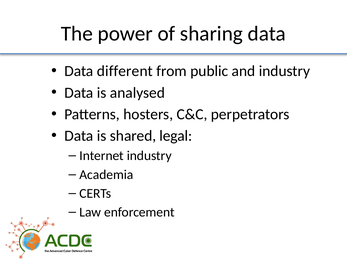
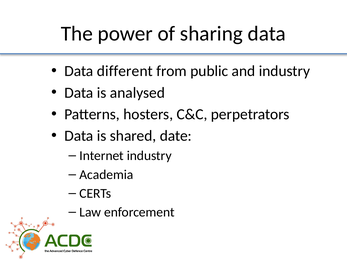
legal: legal -> date
